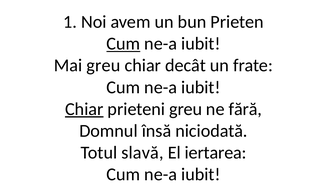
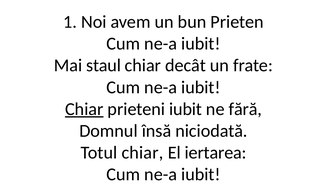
Cum at (123, 44) underline: present -> none
Mai greu: greu -> staul
prieteni greu: greu -> iubit
Totul slavă: slavă -> chiar
